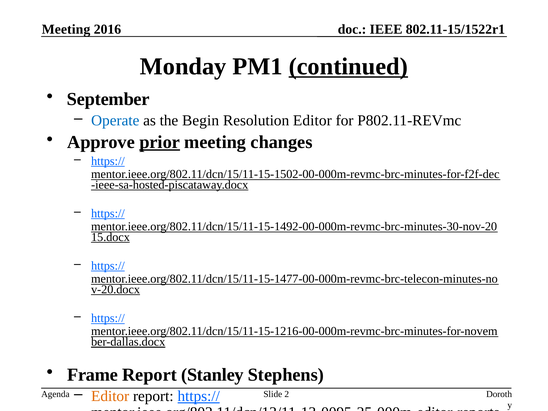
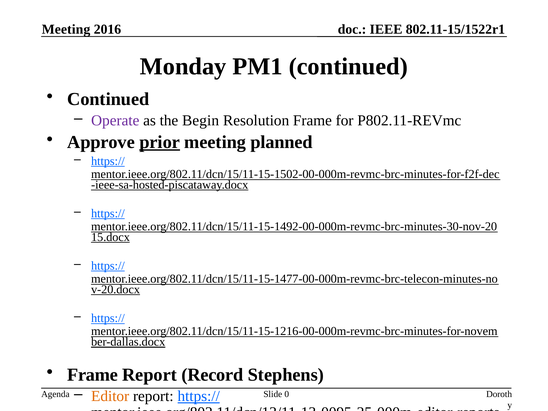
continued at (348, 67) underline: present -> none
September at (108, 99): September -> Continued
Operate colour: blue -> purple
Resolution Editor: Editor -> Frame
changes: changes -> planned
Report Stanley: Stanley -> Record
2: 2 -> 0
